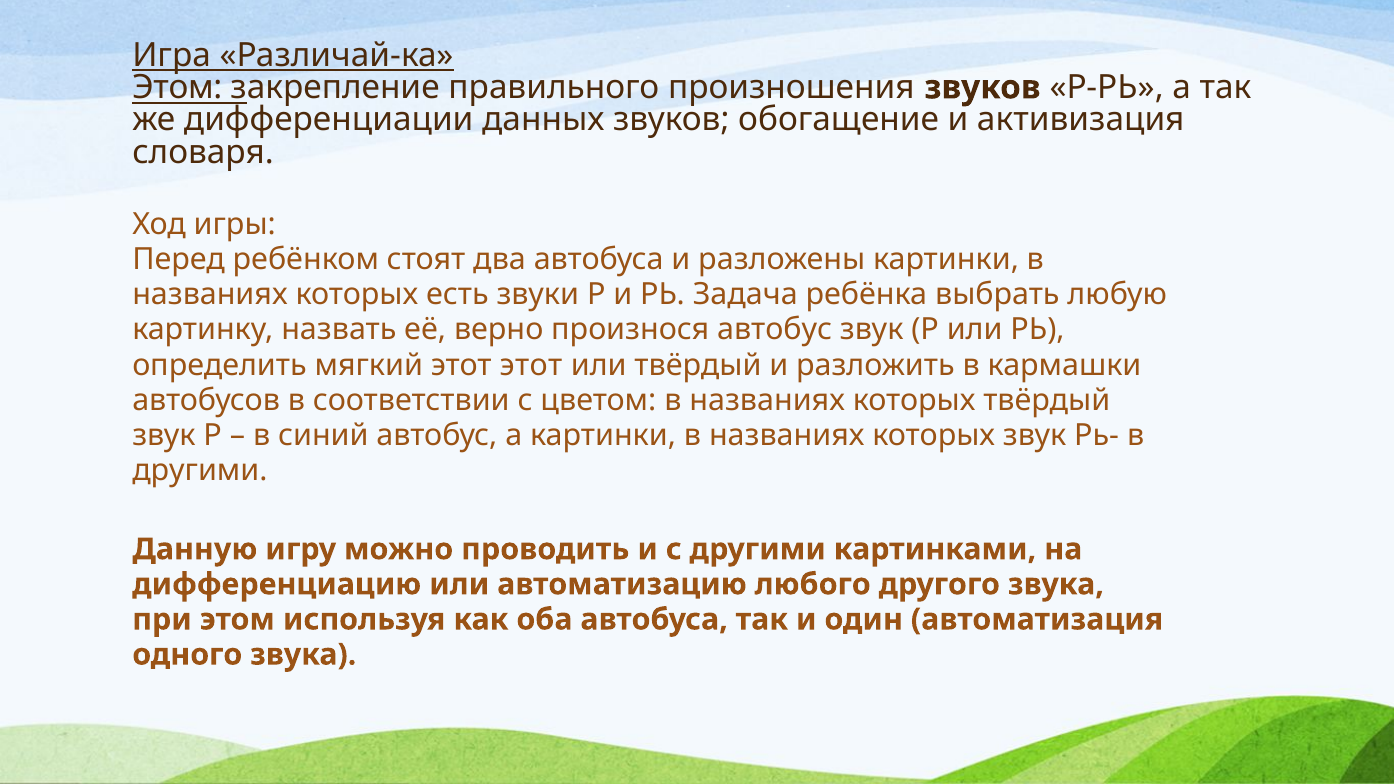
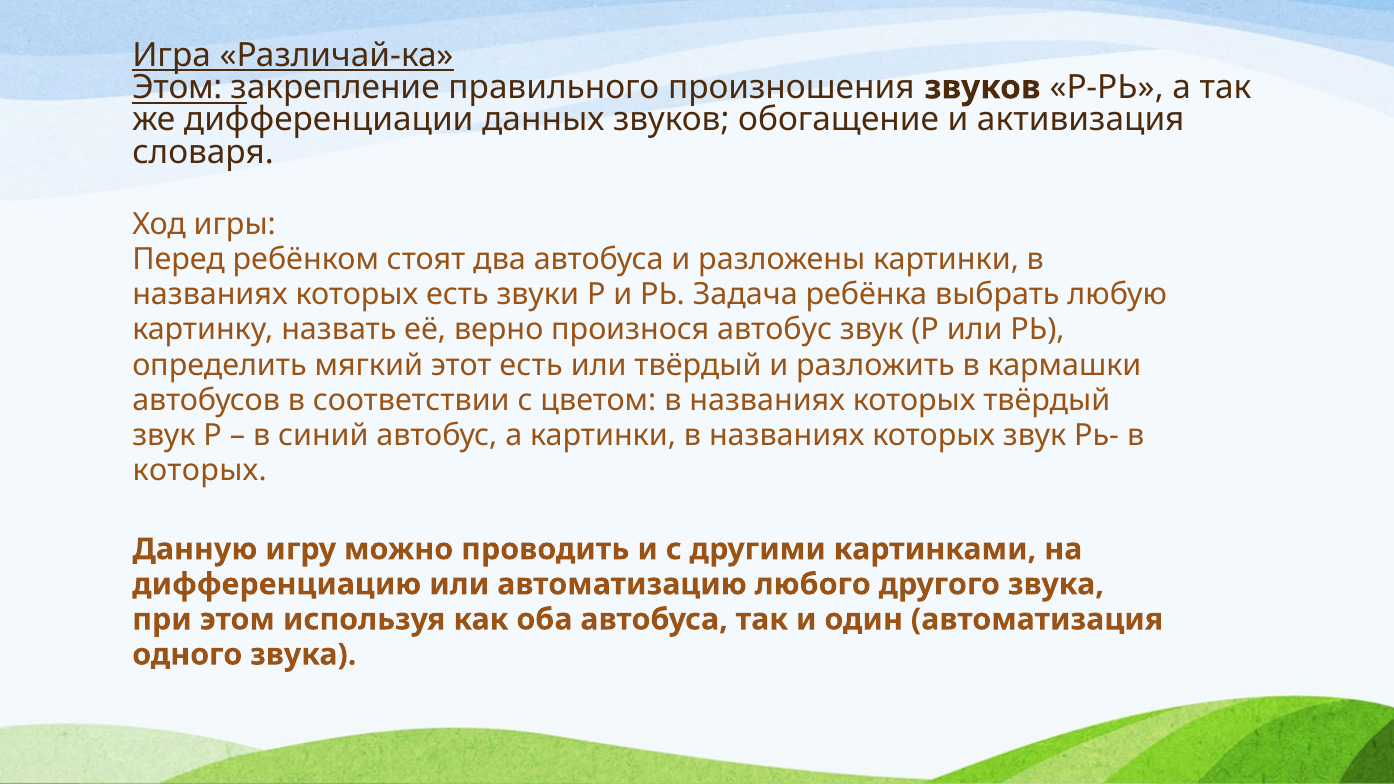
этот этот: этот -> есть
другими at (200, 470): другими -> которых
